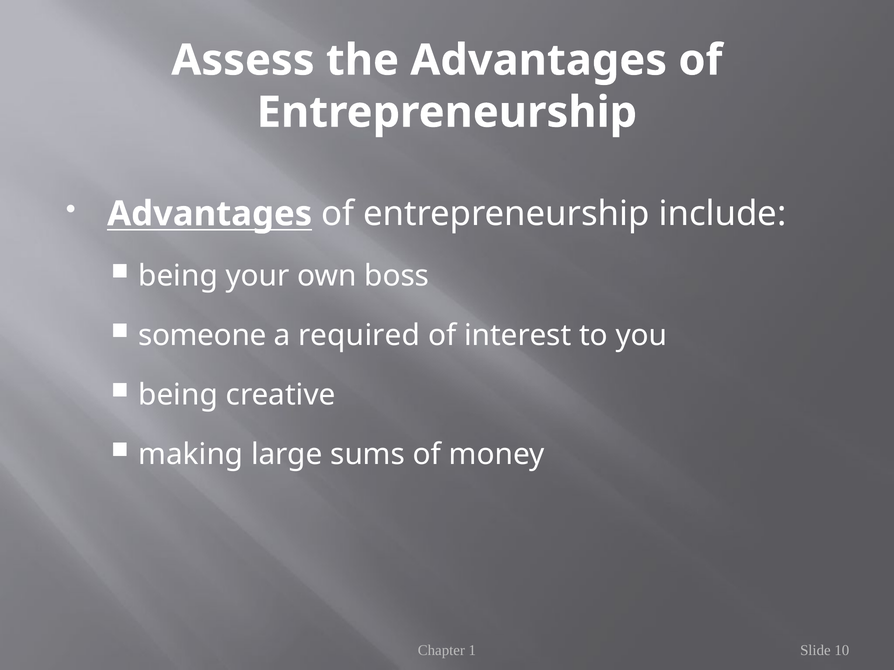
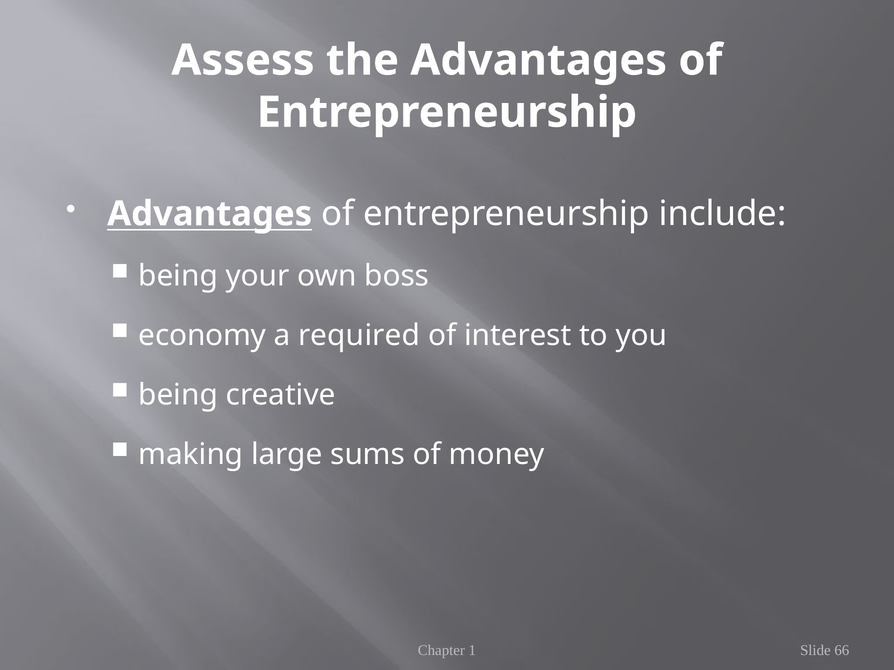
someone: someone -> economy
10: 10 -> 66
